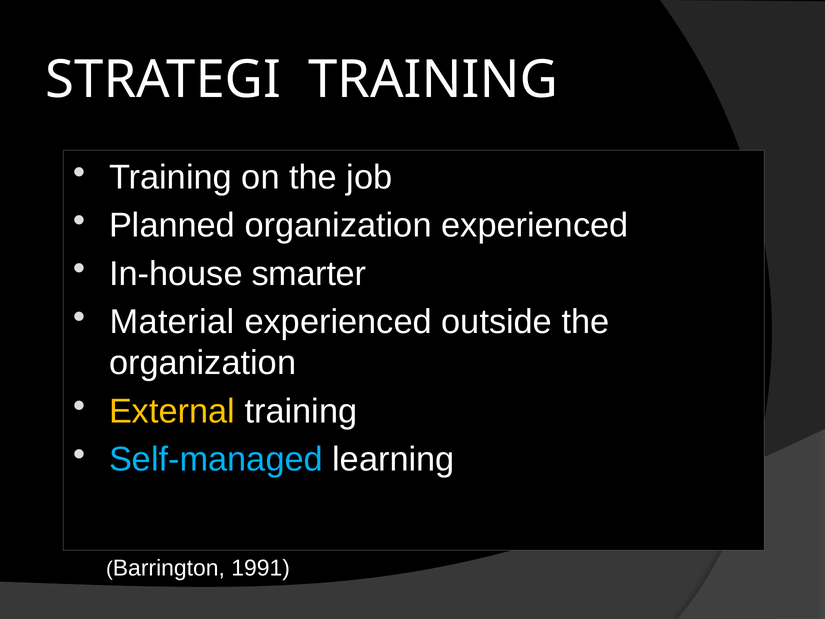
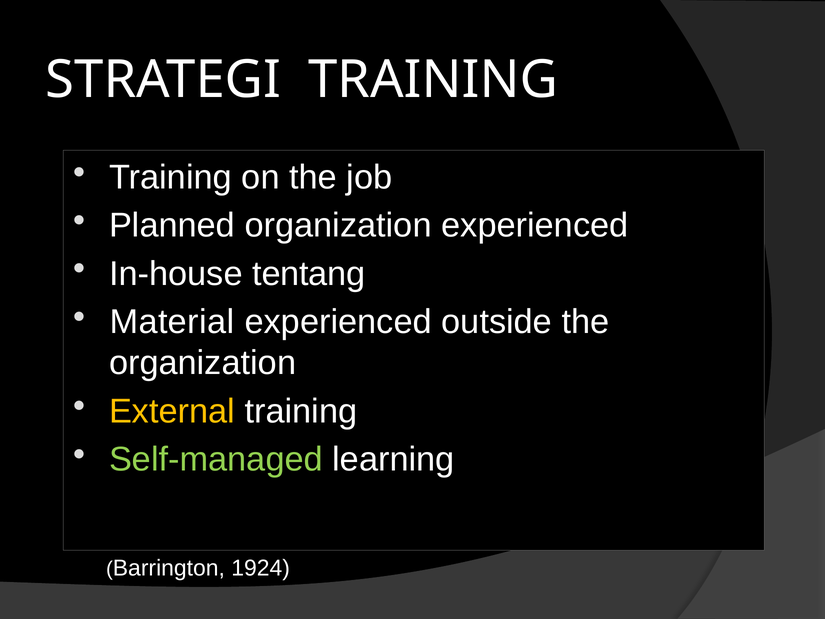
smarter: smarter -> tentang
Self-managed colour: light blue -> light green
1991: 1991 -> 1924
